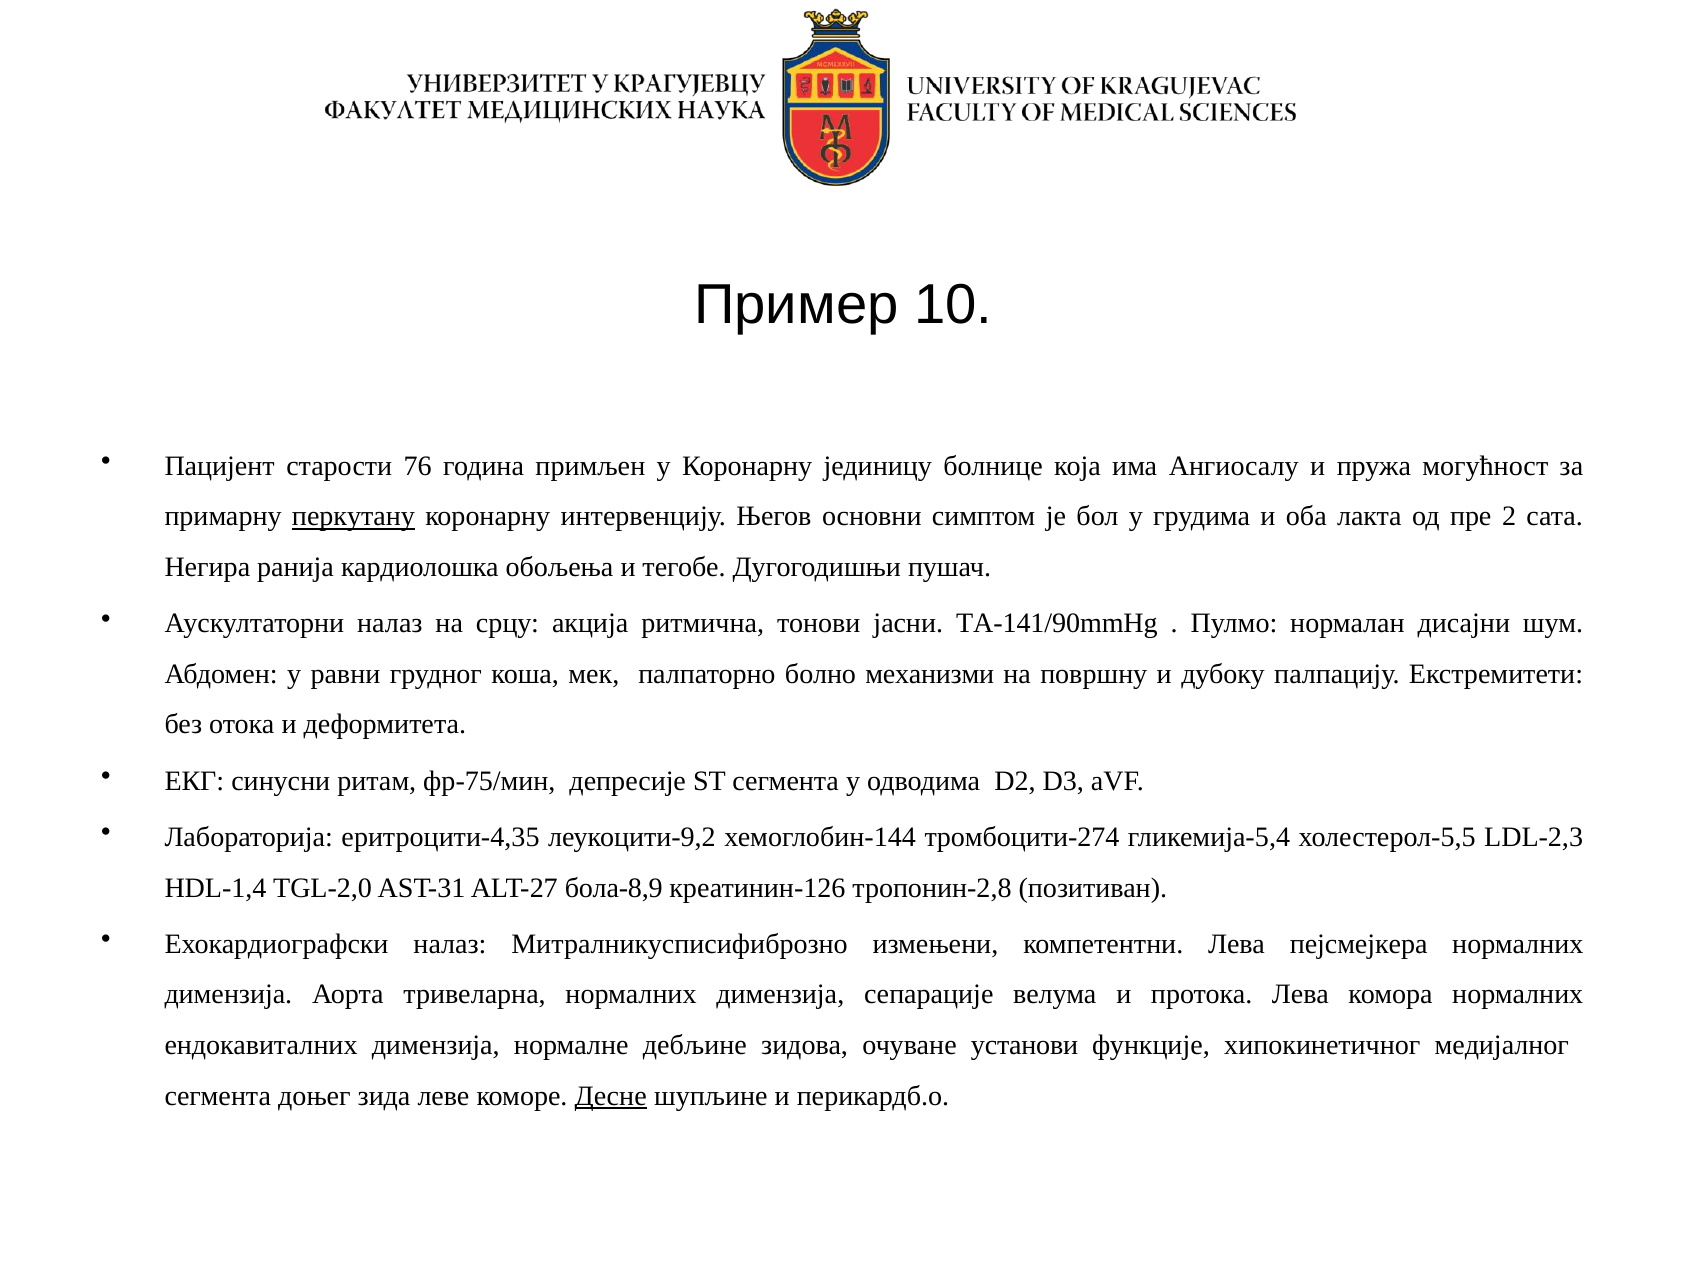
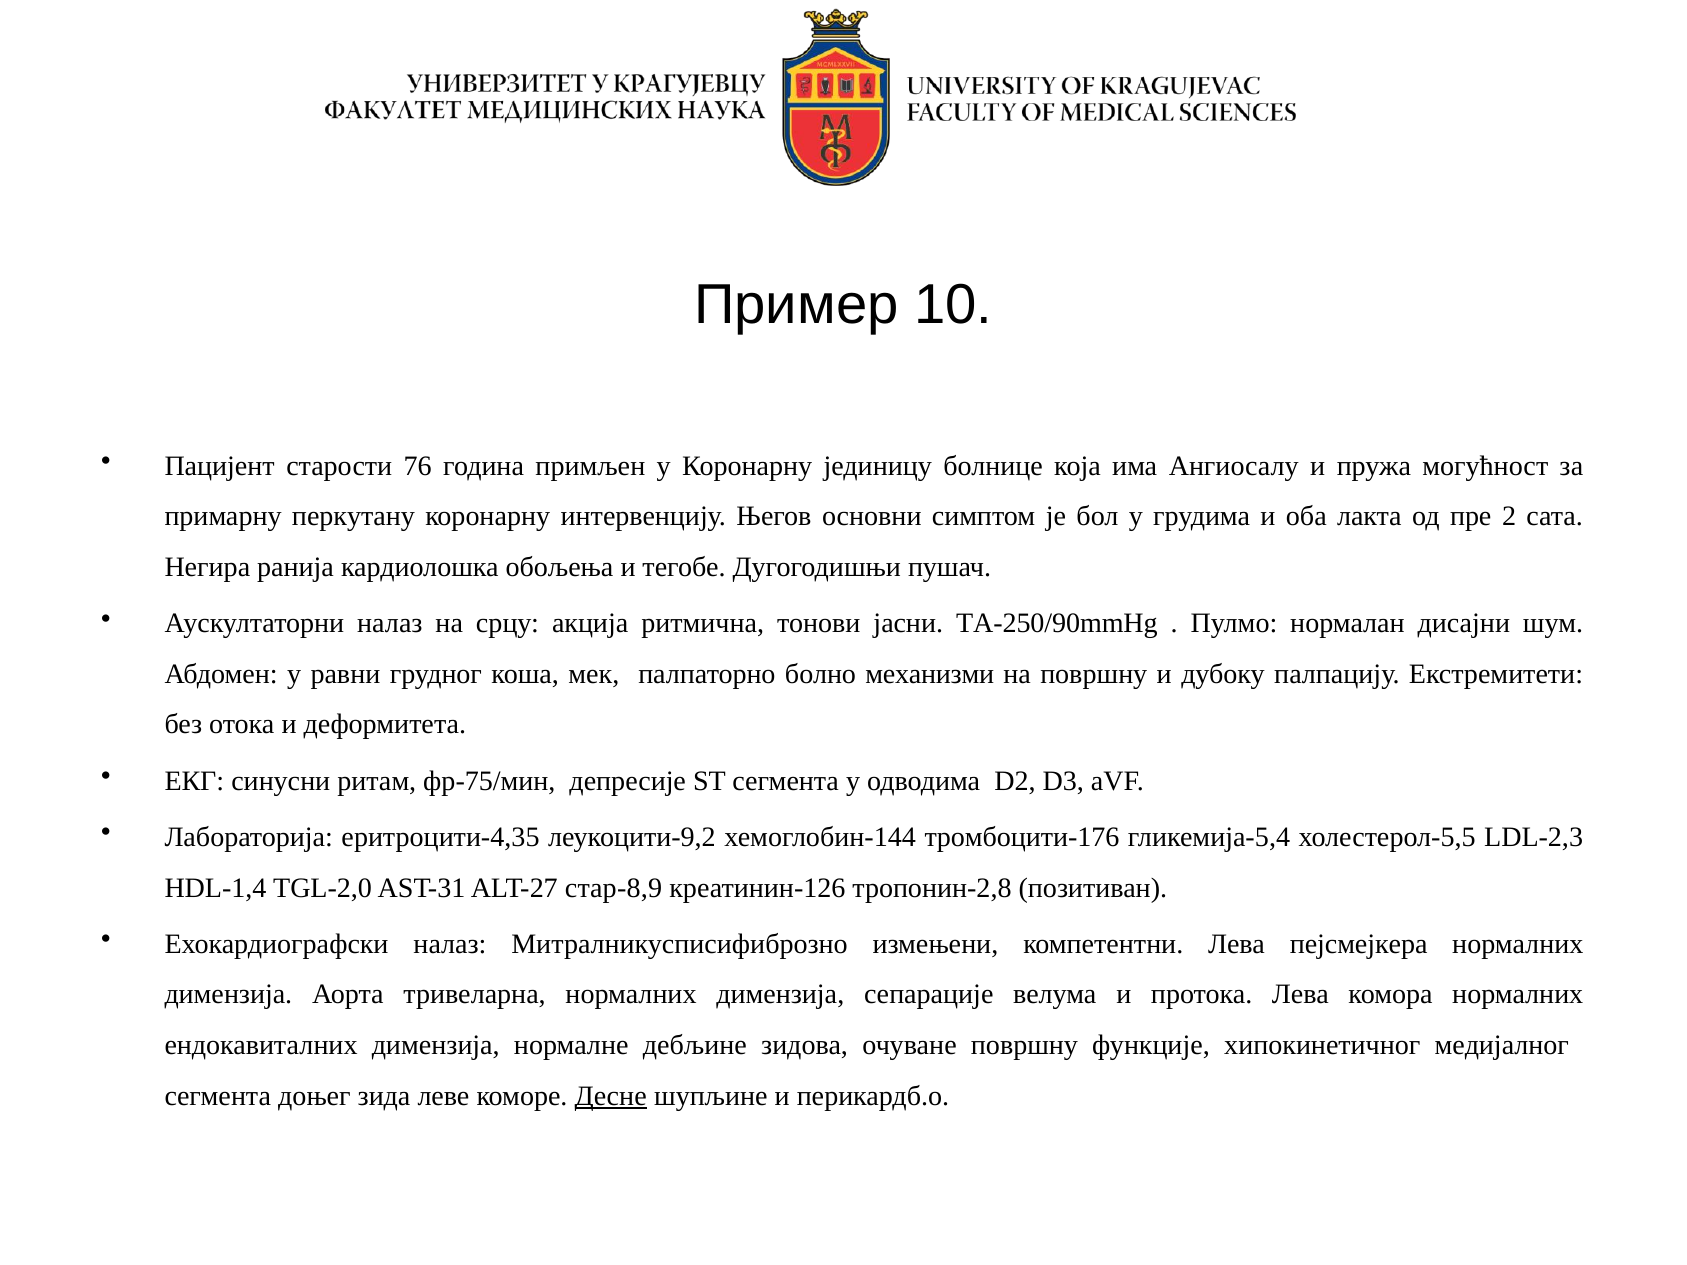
перкутану underline: present -> none
ТА-141/90mmHg: ТА-141/90mmHg -> ТА-250/90mmHg
тромбоцити-274: тромбоцити-274 -> тромбоцити-176
бола-8,9: бола-8,9 -> стар-8,9
очуване установи: установи -> површну
